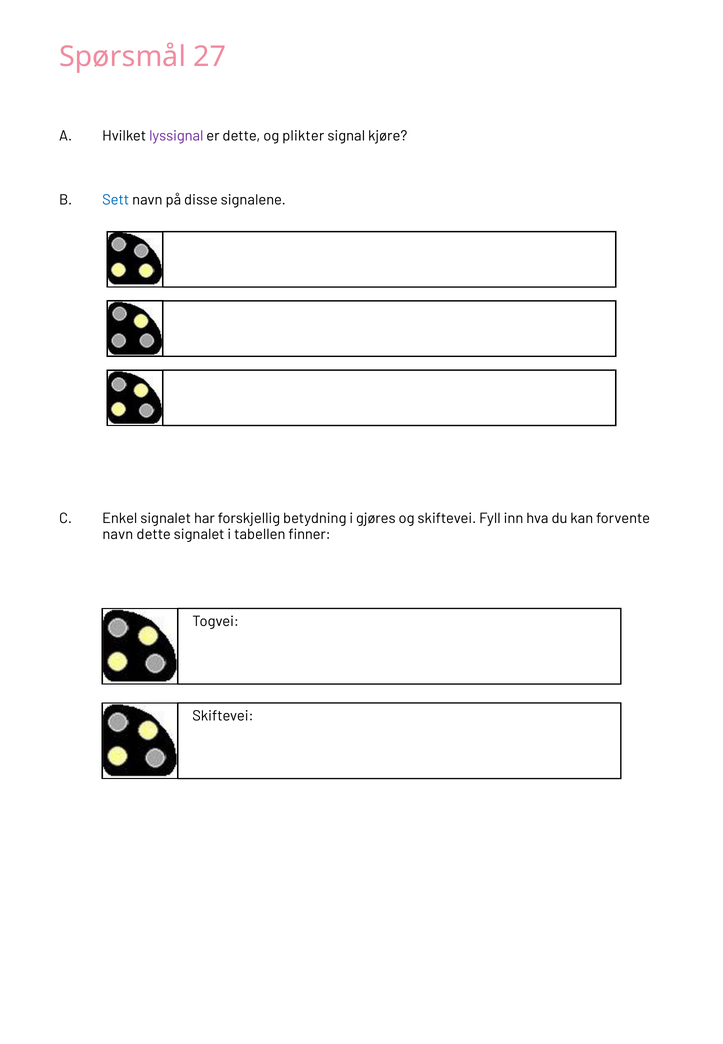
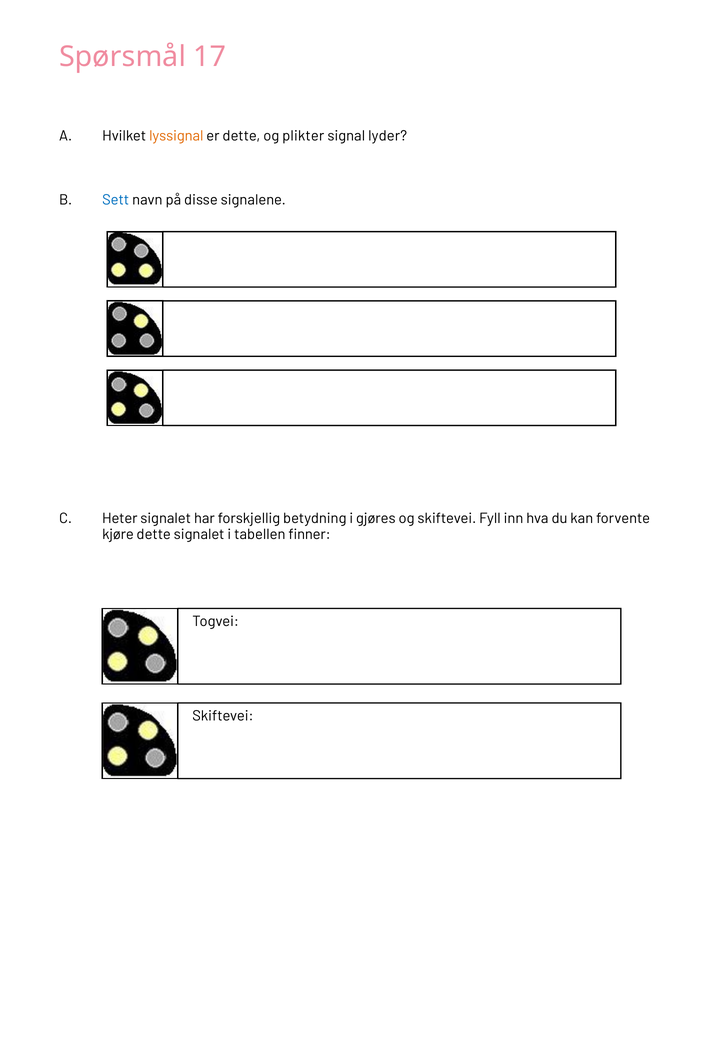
27: 27 -> 17
lyssignal colour: purple -> orange
kjøre: kjøre -> lyder
Enkel: Enkel -> Heter
navn at (118, 535): navn -> kjøre
